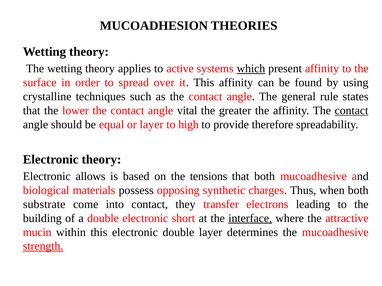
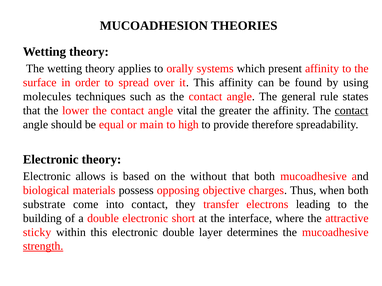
active: active -> orally
which underline: present -> none
crystalline: crystalline -> molecules
or layer: layer -> main
tensions: tensions -> without
synthetic: synthetic -> objective
interface underline: present -> none
mucin: mucin -> sticky
